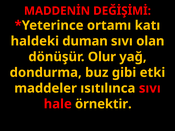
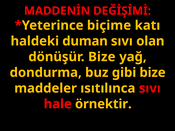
ortamı: ortamı -> biçime
dönüşür Olur: Olur -> Bize
gibi etki: etki -> bize
